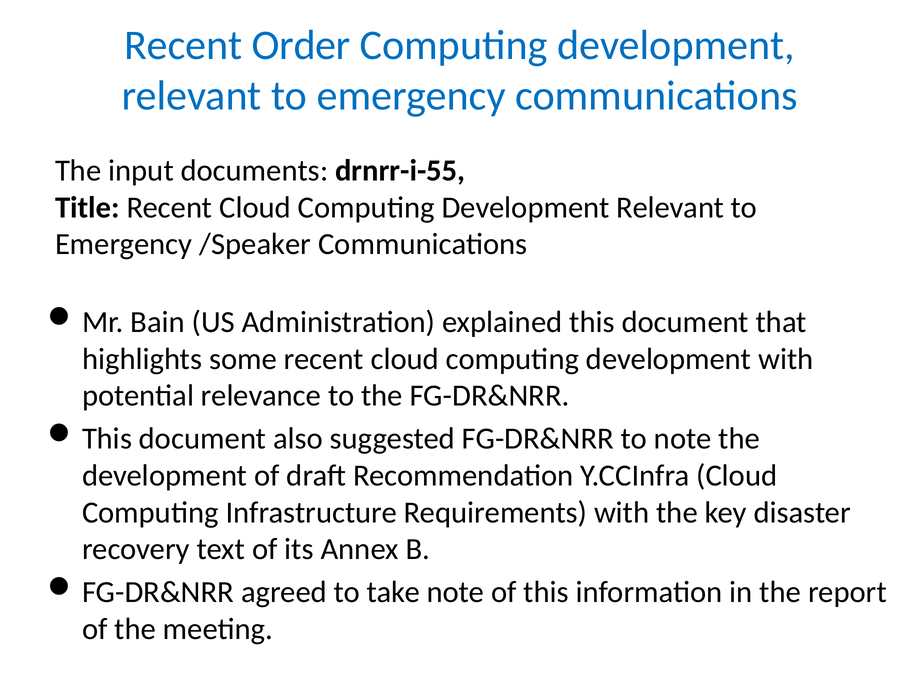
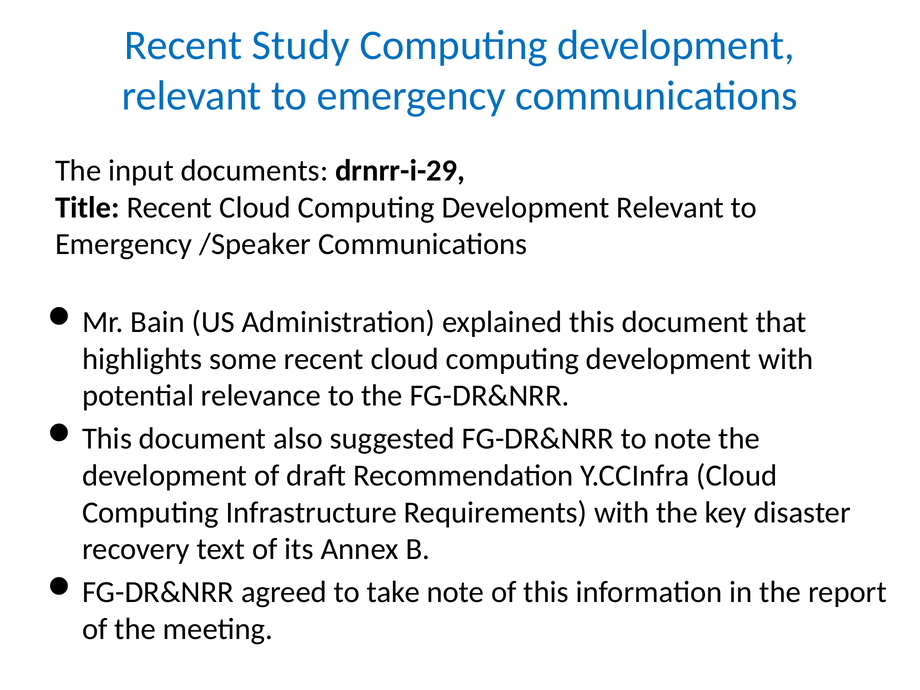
Order: Order -> Study
drnrr-i-55: drnrr-i-55 -> drnrr-i-29
